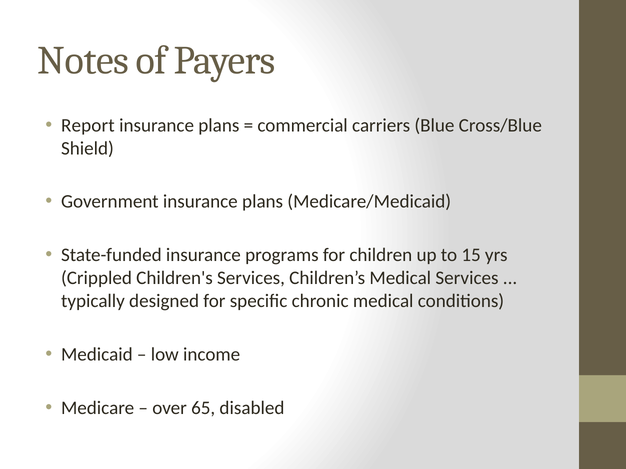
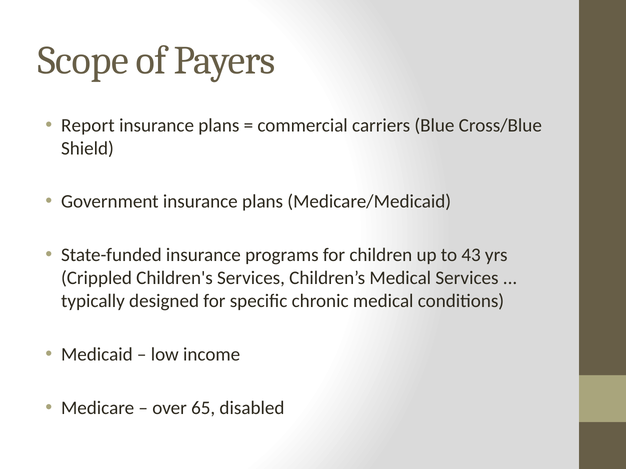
Notes: Notes -> Scope
15: 15 -> 43
